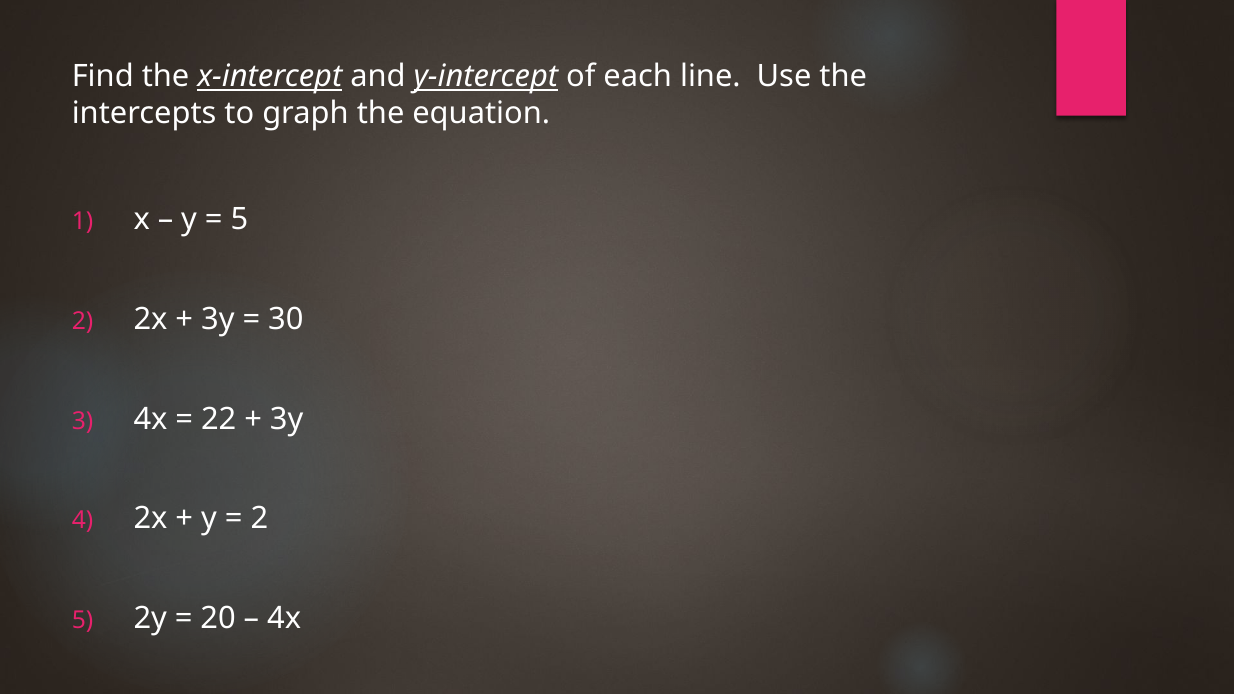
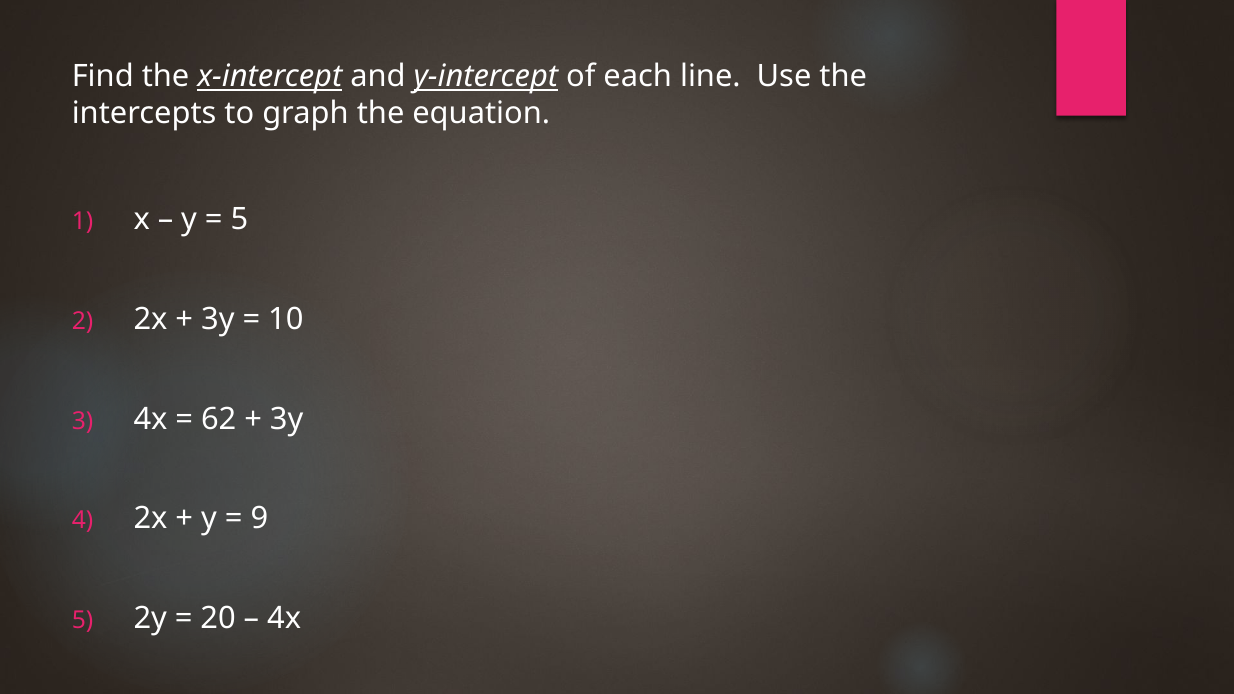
30: 30 -> 10
22: 22 -> 62
2 at (259, 519): 2 -> 9
